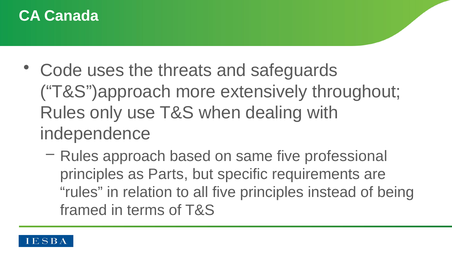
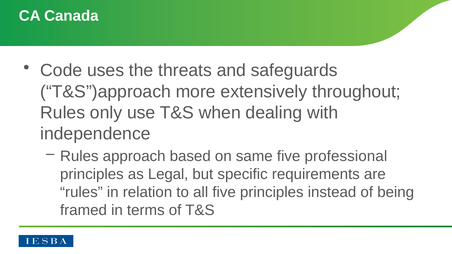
Parts: Parts -> Legal
